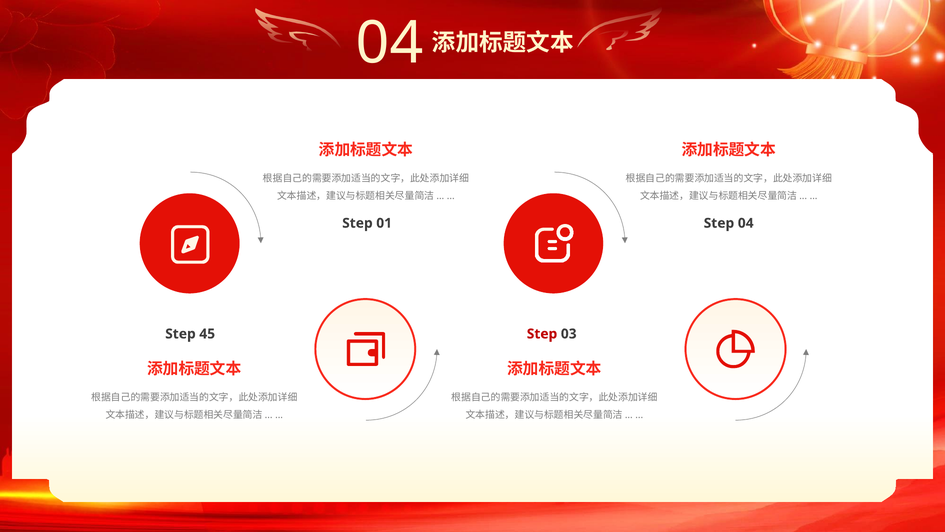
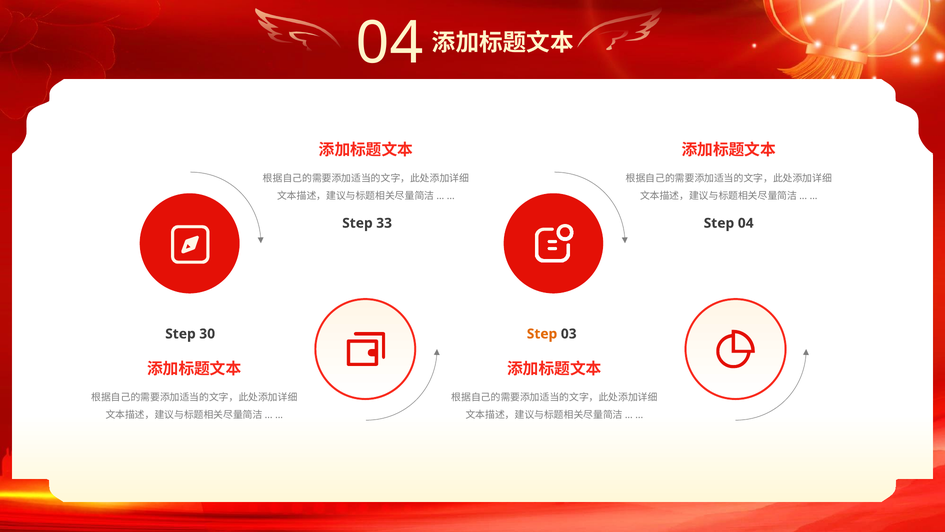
01: 01 -> 33
45: 45 -> 30
Step at (542, 334) colour: red -> orange
